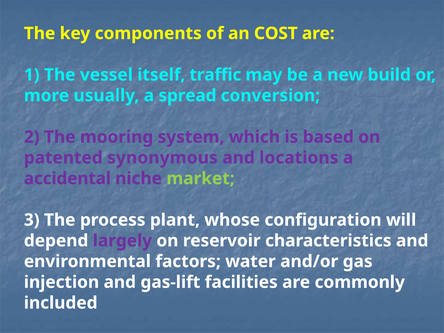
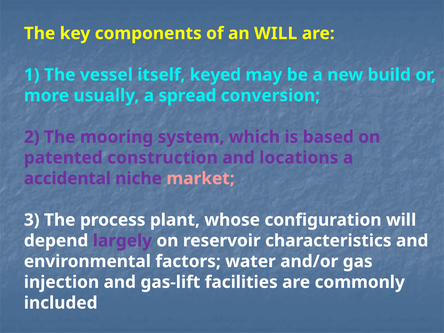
an COST: COST -> WILL
traffic: traffic -> keyed
synonymous: synonymous -> construction
market colour: light green -> pink
